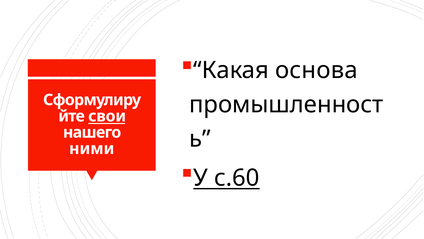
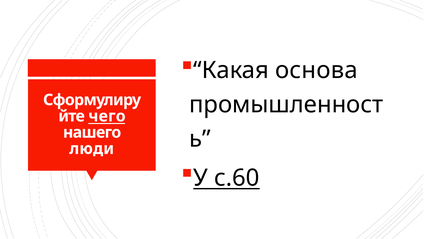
свои: свои -> чего
ними: ними -> люди
